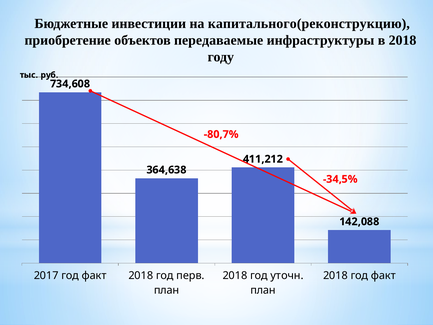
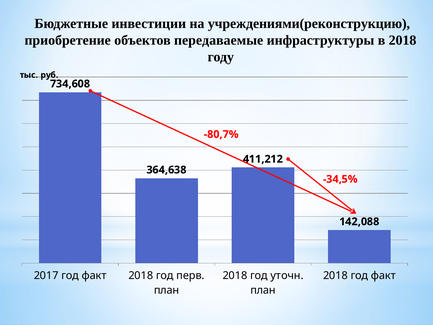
капитального(реконструкцию: капитального(реконструкцию -> учреждениями(реконструкцию
